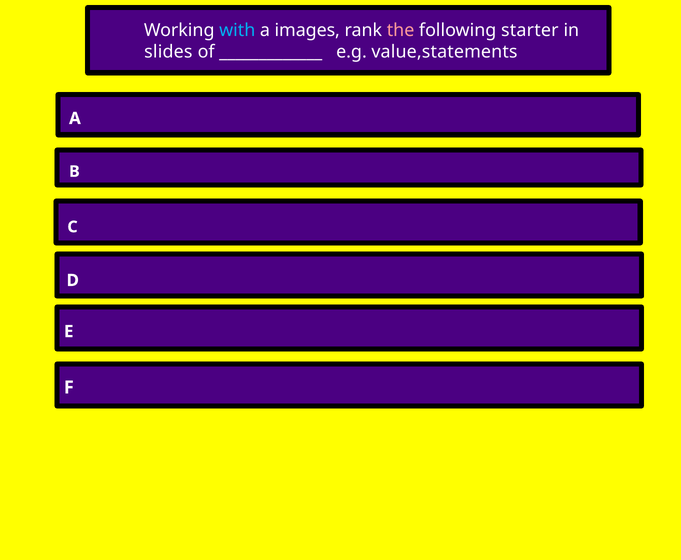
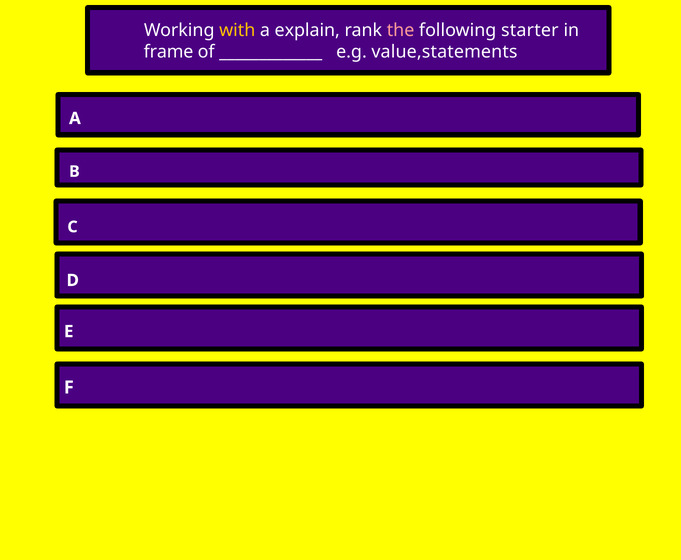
with colour: light blue -> yellow
images: images -> explain
slides: slides -> frame
